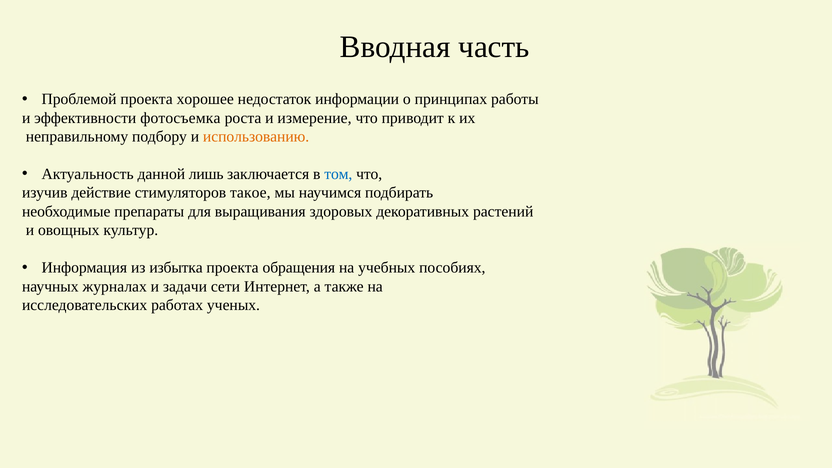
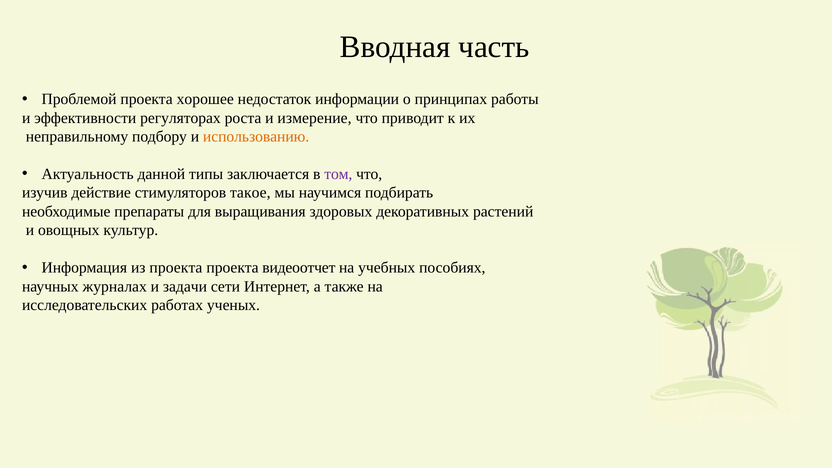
фотосъемка: фотосъемка -> регуляторах
лишь: лишь -> типы
том colour: blue -> purple
из избытка: избытка -> проекта
обращения: обращения -> видеоотчет
